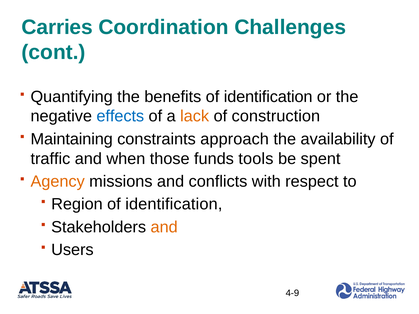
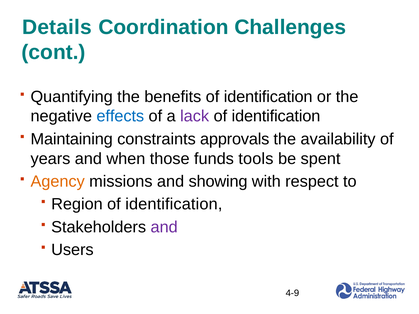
Carries: Carries -> Details
lack colour: orange -> purple
construction at (276, 116): construction -> identification
approach: approach -> approvals
traffic: traffic -> years
conflicts: conflicts -> showing
and at (164, 227) colour: orange -> purple
